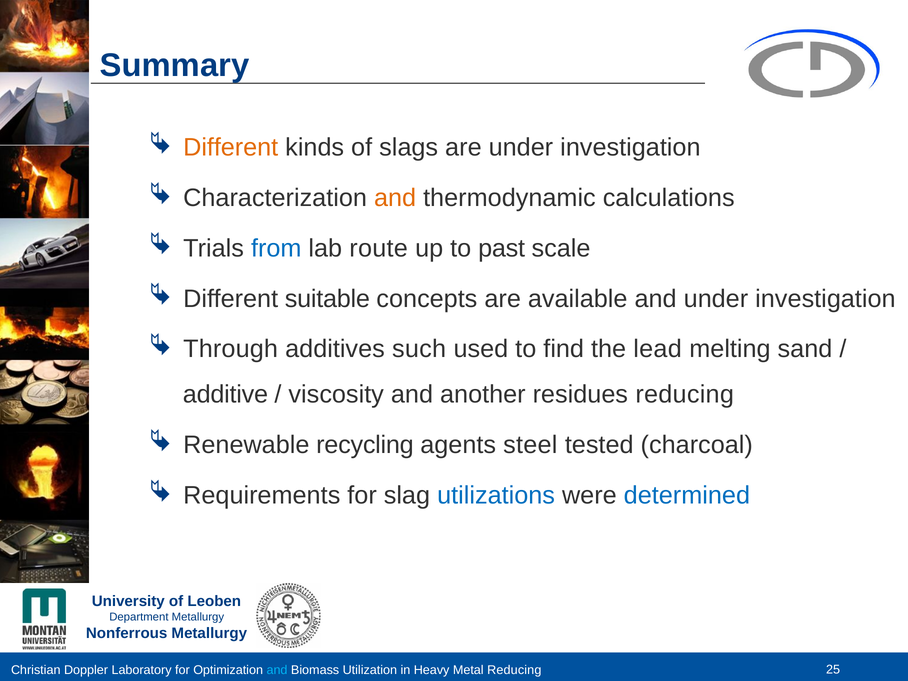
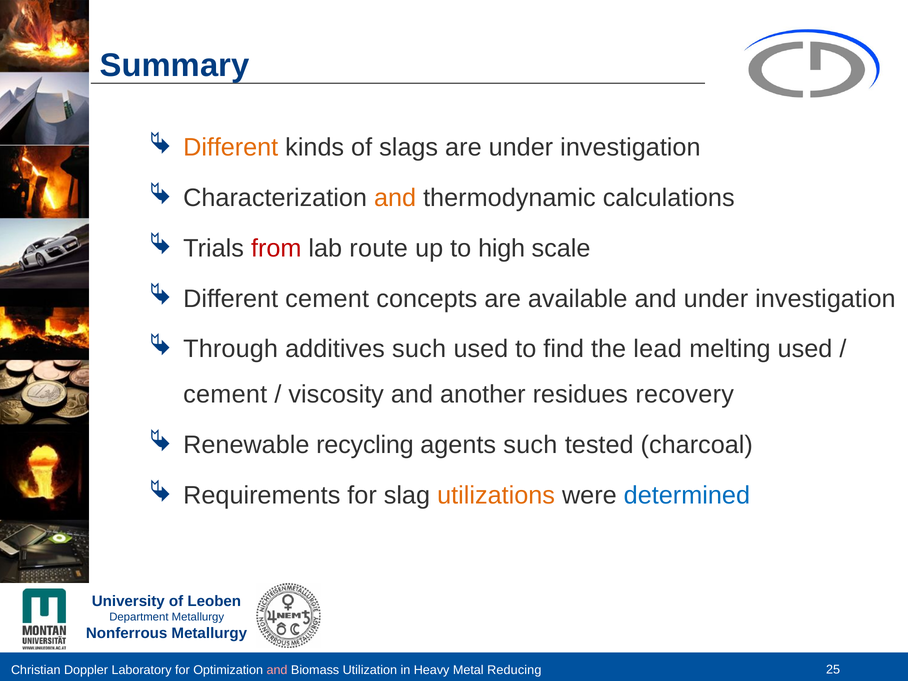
from colour: blue -> red
past: past -> high
Different suitable: suitable -> cement
melting sand: sand -> used
additive at (225, 395): additive -> cement
residues reducing: reducing -> recovery
agents steel: steel -> such
utilizations colour: blue -> orange
and at (277, 670) colour: light blue -> pink
